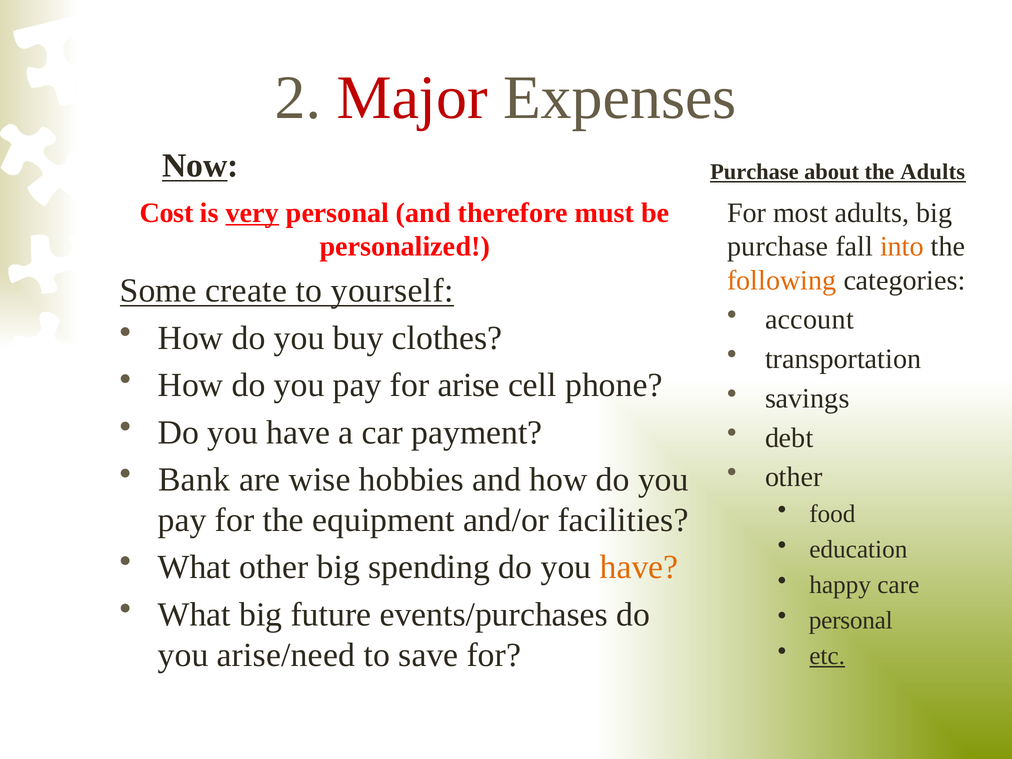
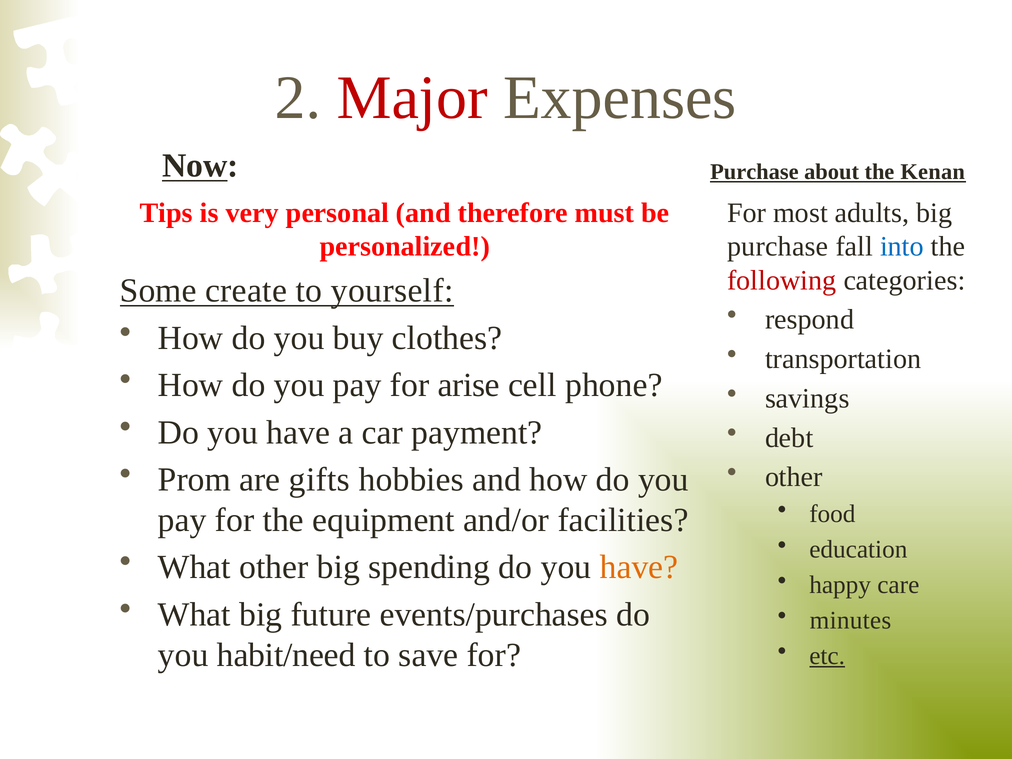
the Adults: Adults -> Kenan
Cost: Cost -> Tips
very underline: present -> none
into colour: orange -> blue
following colour: orange -> red
account: account -> respond
Bank: Bank -> Prom
wise: wise -> gifts
personal at (851, 620): personal -> minutes
arise/need: arise/need -> habit/need
